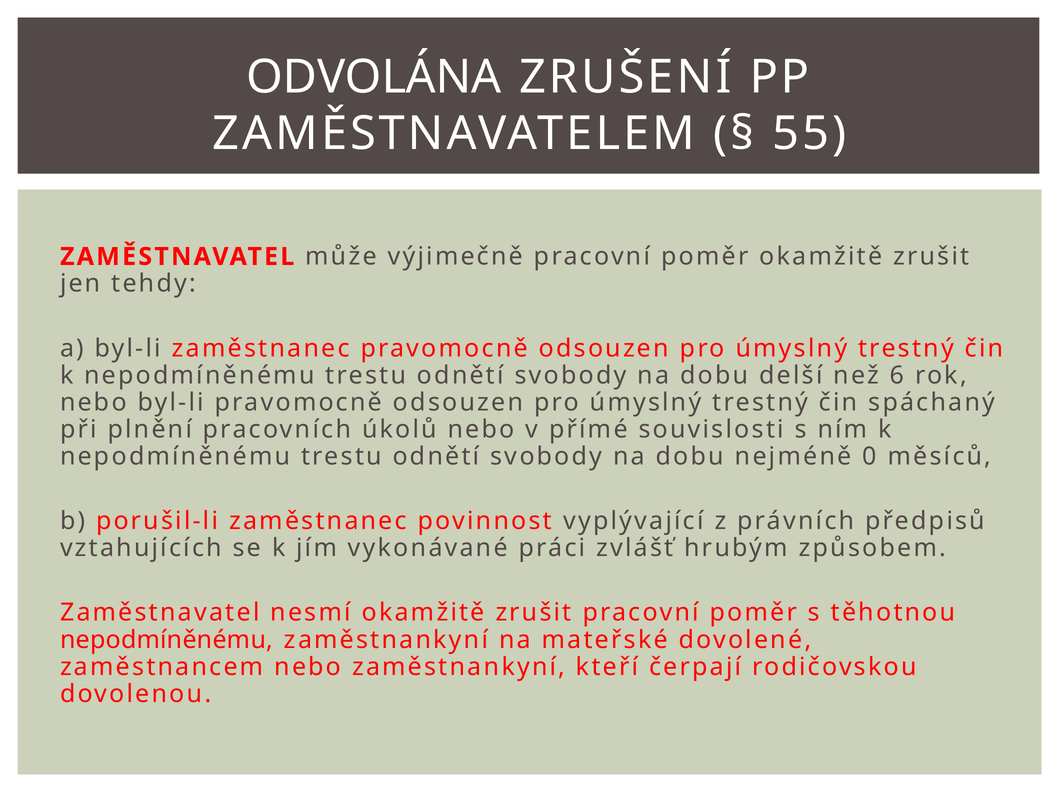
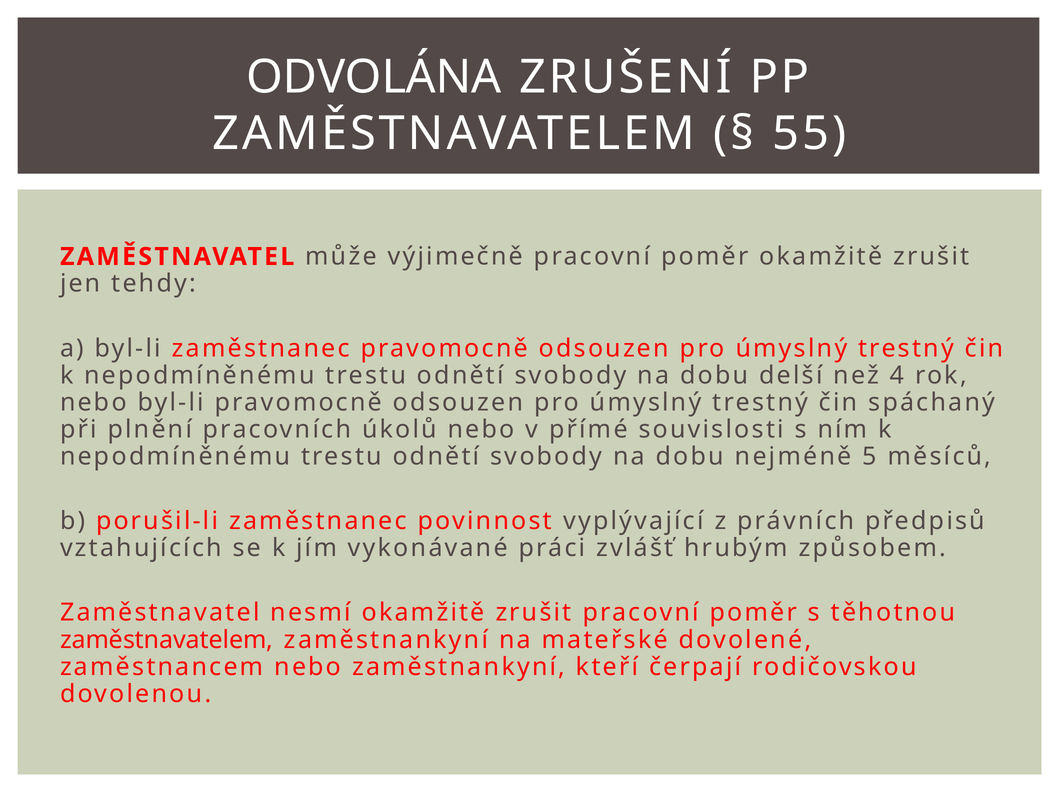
6: 6 -> 4
0: 0 -> 5
nepodmíněnému at (166, 640): nepodmíněnému -> zaměstnavatelem
